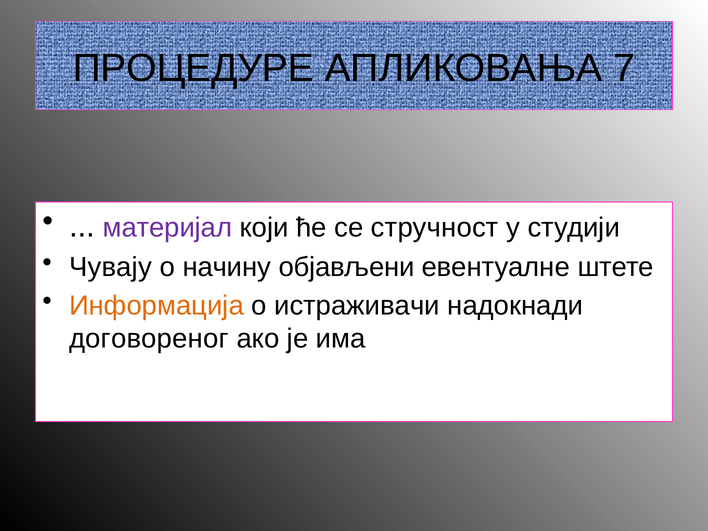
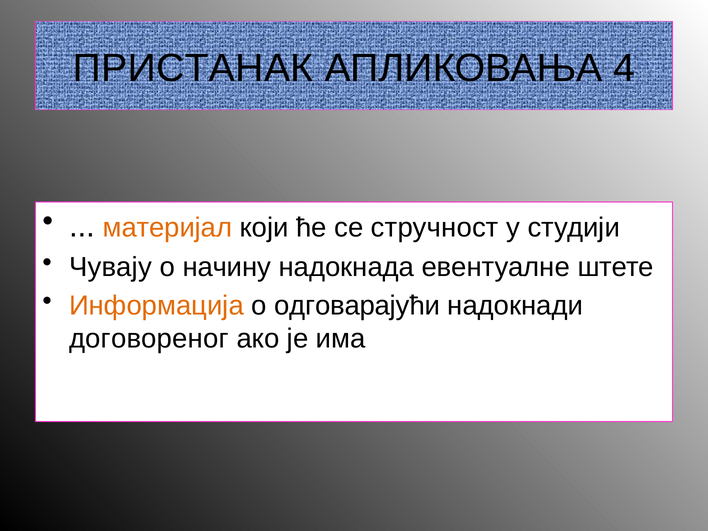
ПРОЦЕДУРЕ: ПРОЦЕДУРЕ -> ПРИСТАНАК
7: 7 -> 4
материјал colour: purple -> orange
објављени: објављени -> надокнада
истраживачи: истраживачи -> одговарајући
